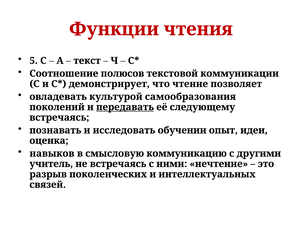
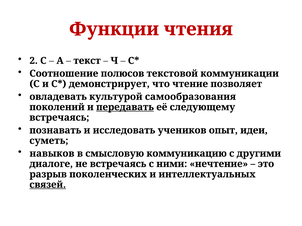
5: 5 -> 2
обучении: обучении -> учеников
оценка: оценка -> суметь
учитель: учитель -> диалоге
связей underline: none -> present
